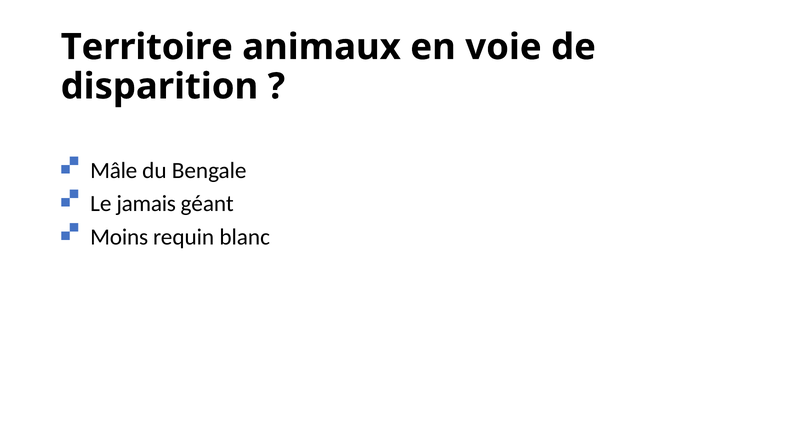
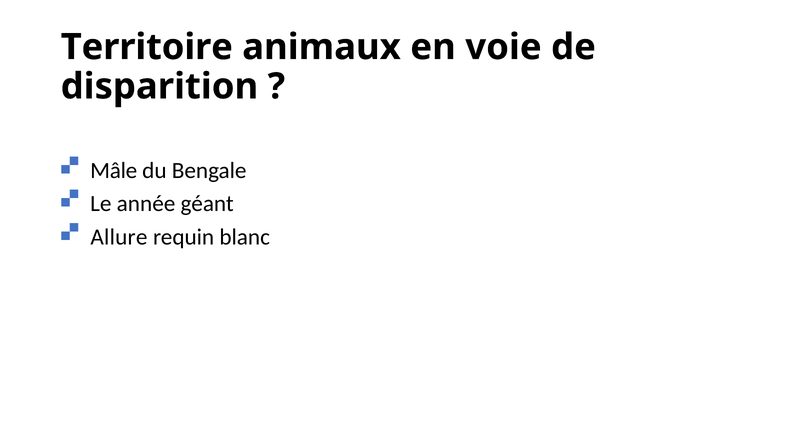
jamais: jamais -> année
Moins: Moins -> Allure
